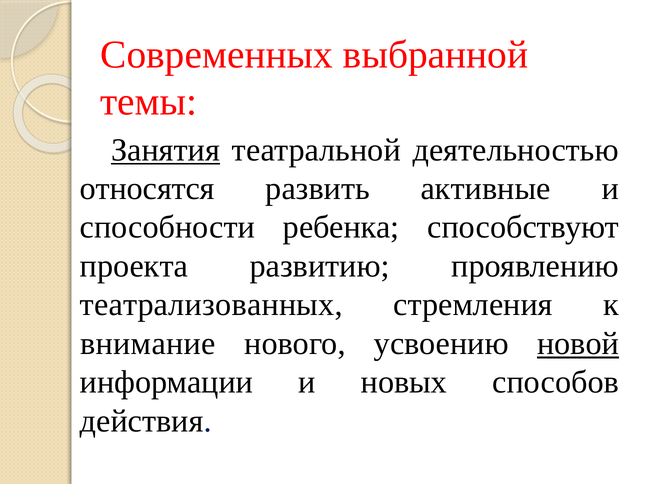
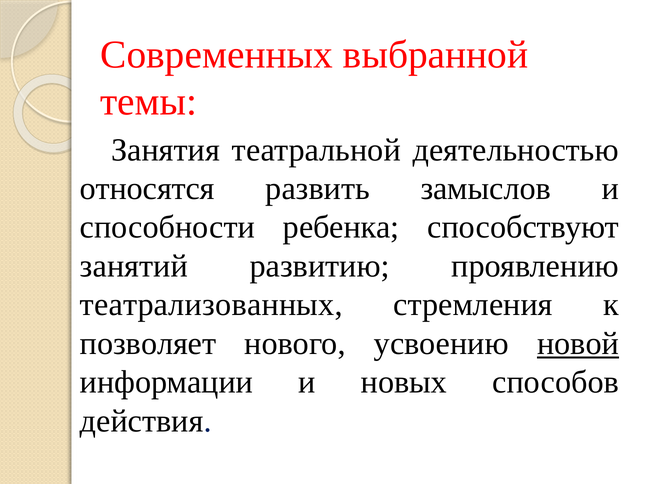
Занятия underline: present -> none
активные: активные -> замыслов
проекта: проекта -> занятий
внимание: внимание -> позволяет
